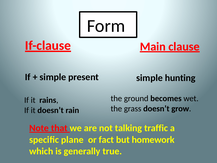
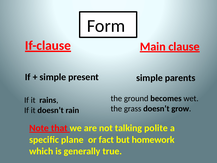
hunting: hunting -> parents
traffic: traffic -> polite
